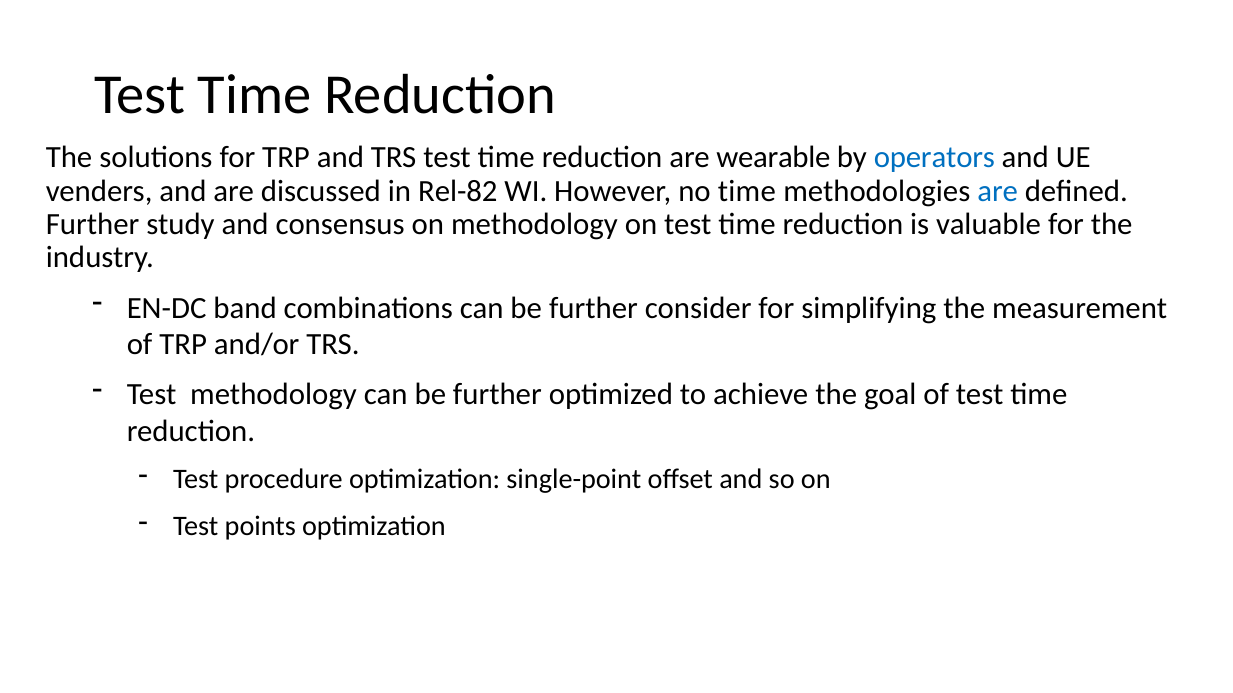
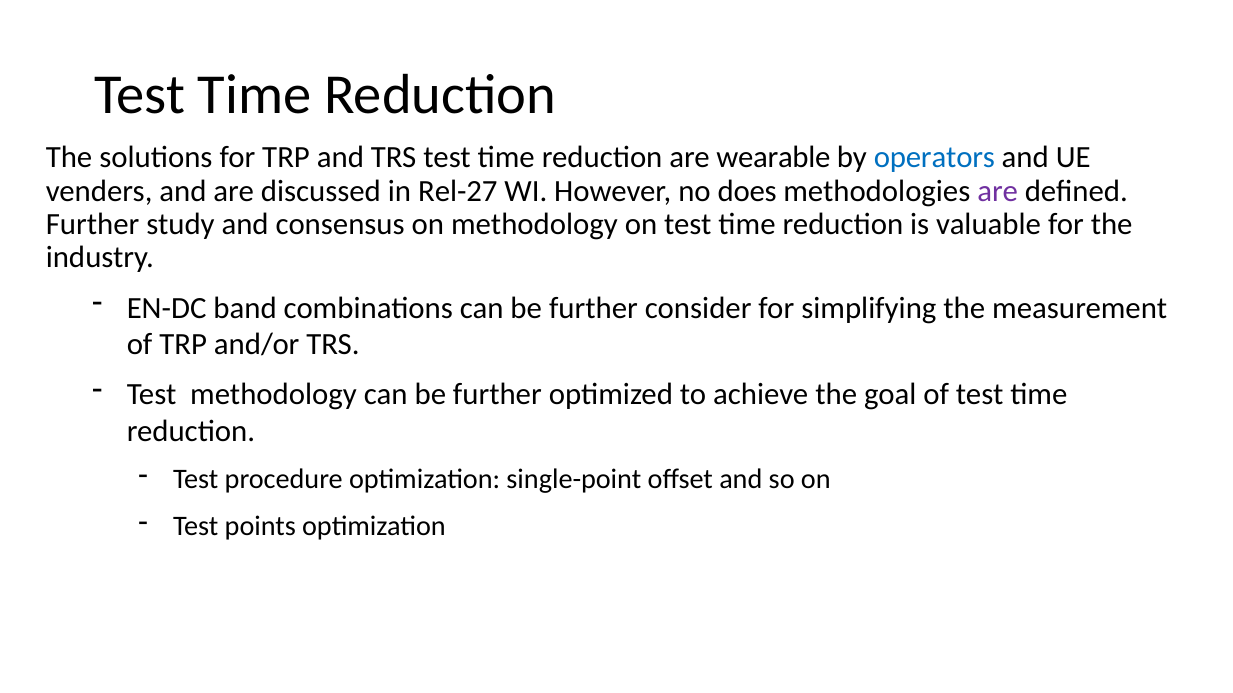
Rel-82: Rel-82 -> Rel-27
no time: time -> does
are at (998, 191) colour: blue -> purple
